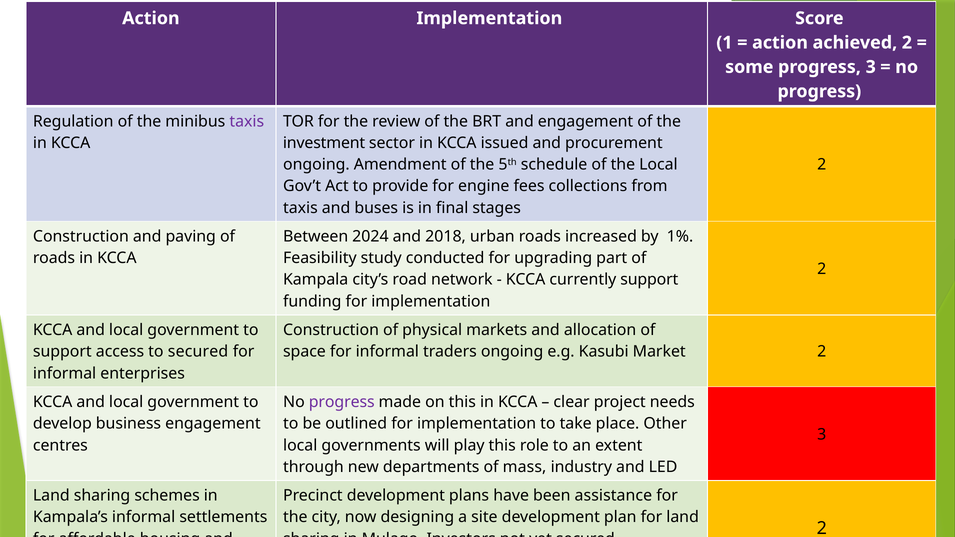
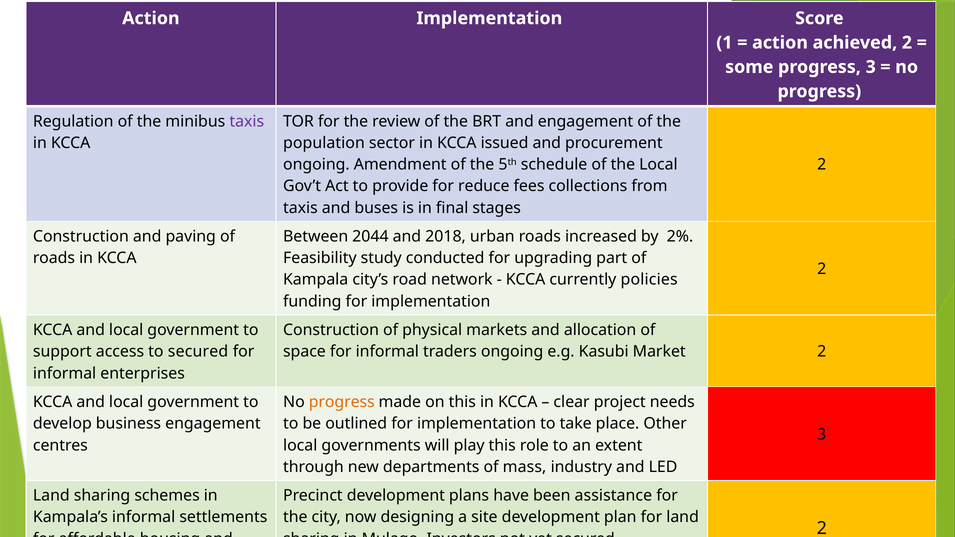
investment: investment -> population
engine: engine -> reduce
2024: 2024 -> 2044
1%: 1% -> 2%
currently support: support -> policies
progress at (342, 402) colour: purple -> orange
